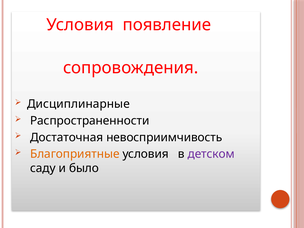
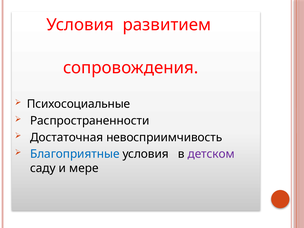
появление: появление -> развитием
Дисциплинарные: Дисциплинарные -> Психосоциальные
Благоприятные colour: orange -> blue
было: было -> мере
